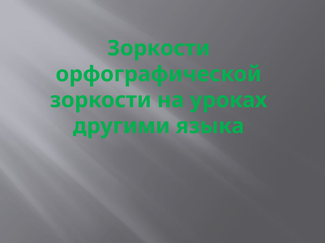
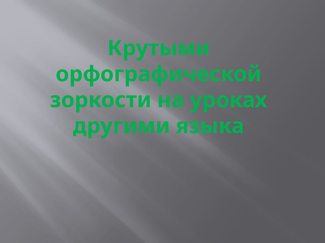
Зоркости at (159, 48): Зоркости -> Крутыми
